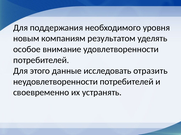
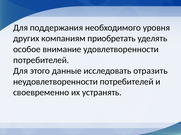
новым: новым -> других
результатом: результатом -> приобретать
